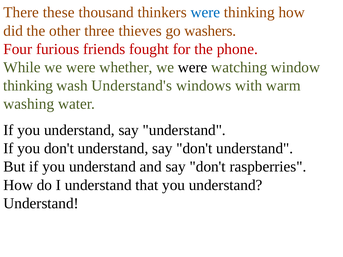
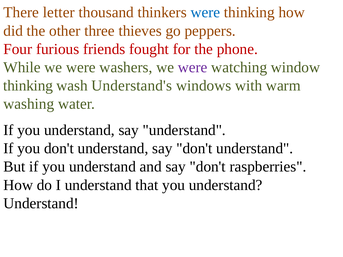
these: these -> letter
washers: washers -> peppers
whether: whether -> washers
were at (193, 67) colour: black -> purple
